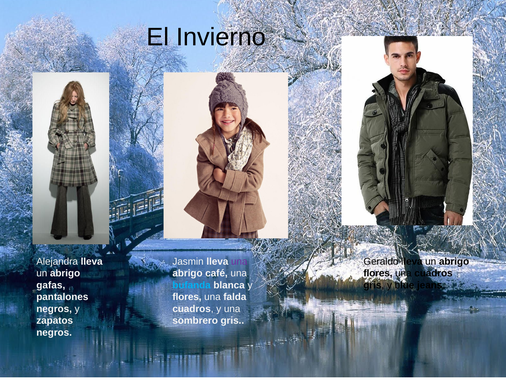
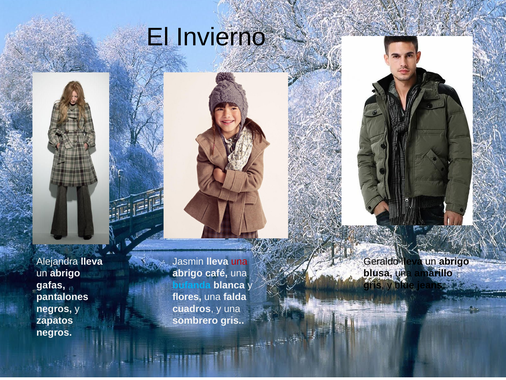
una at (239, 261) colour: purple -> red
flores at (378, 273): flores -> blusa
una cuadros: cuadros -> amarillo
